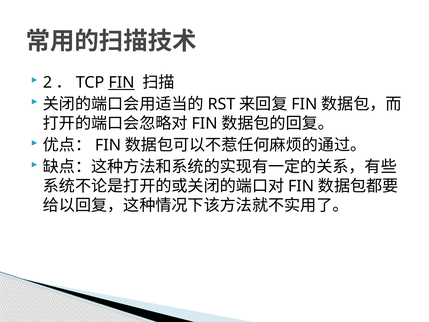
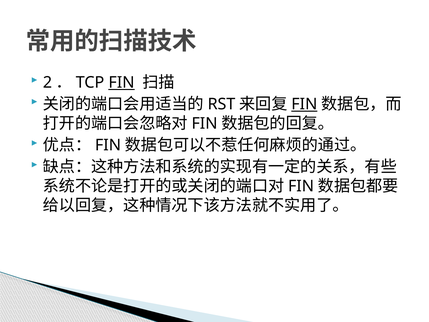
FIN at (304, 104) underline: none -> present
